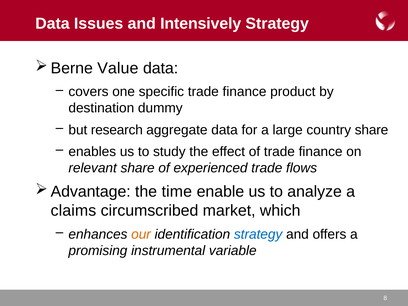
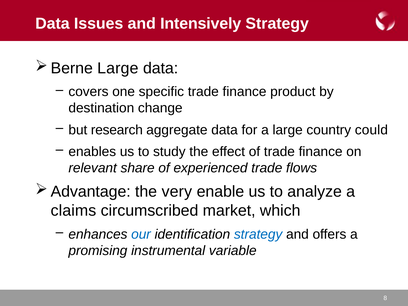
Value at (118, 68): Value -> Large
dummy: dummy -> change
country share: share -> could
time: time -> very
our colour: orange -> blue
